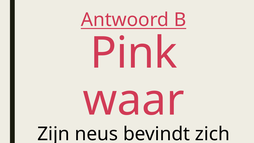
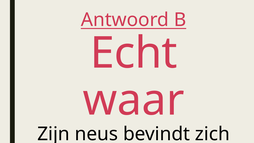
Pink: Pink -> Echt
